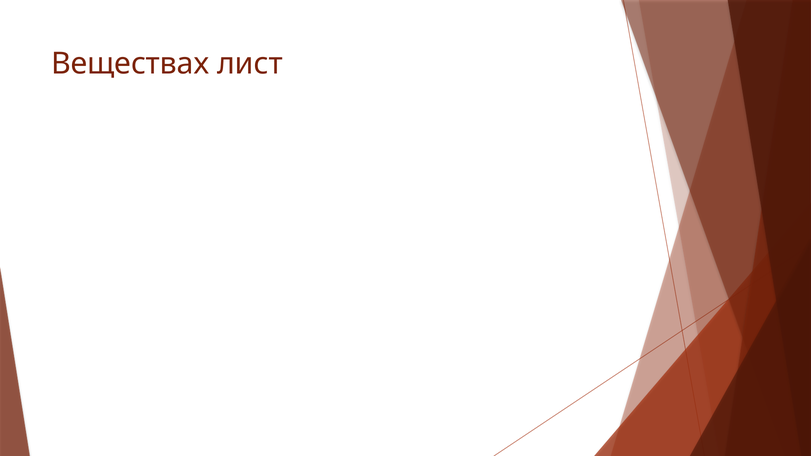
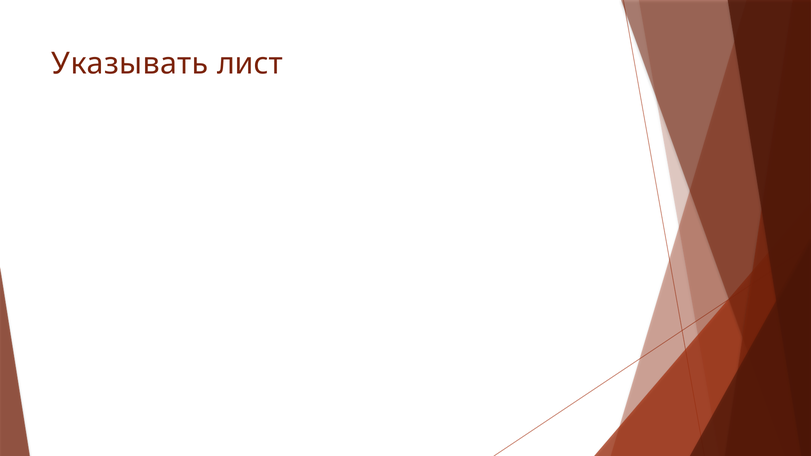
Веществах: Веществах -> Указывать
